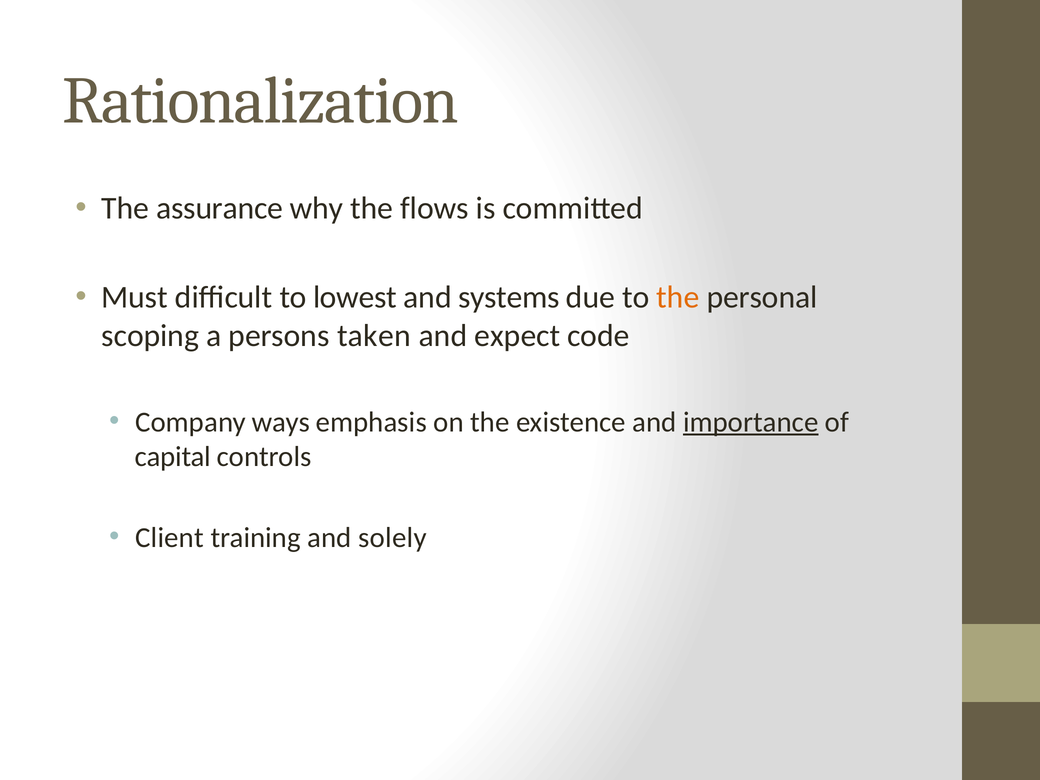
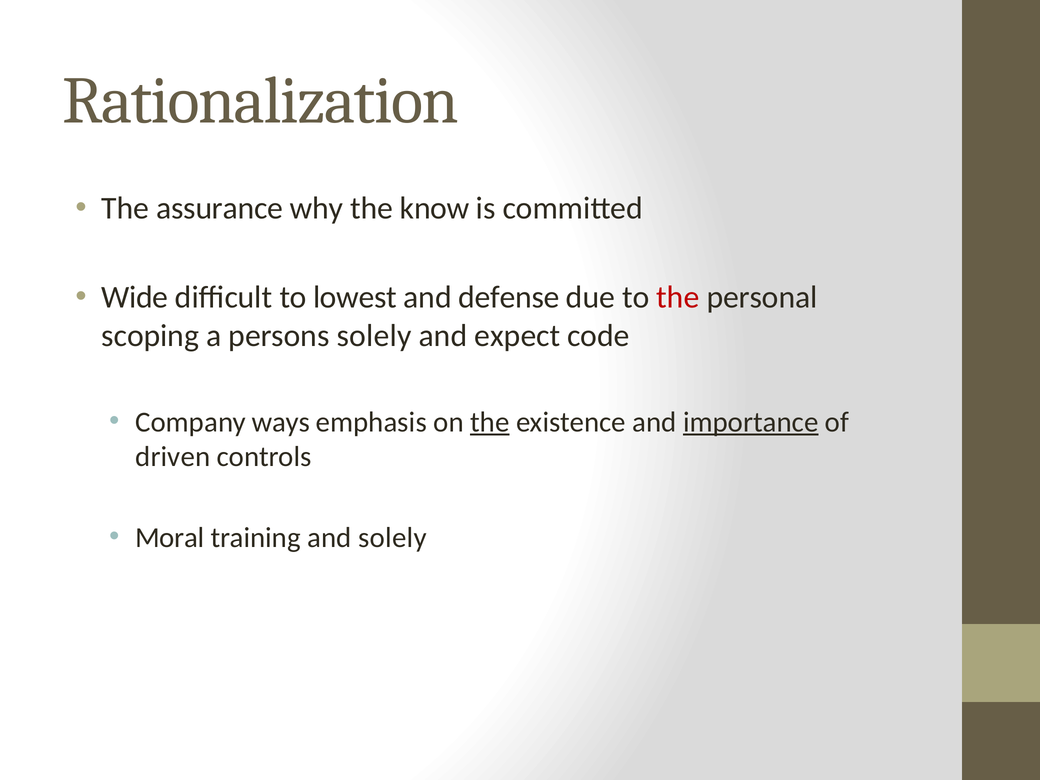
flows: flows -> know
Must: Must -> Wide
systems: systems -> defense
the at (678, 297) colour: orange -> red
persons taken: taken -> solely
the at (490, 422) underline: none -> present
capital: capital -> driven
Client: Client -> Moral
